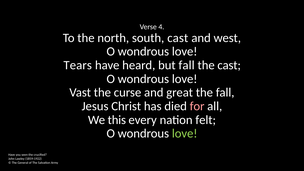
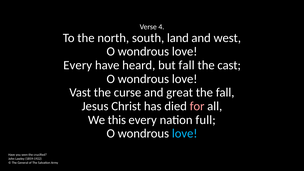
south cast: cast -> land
Tears at (78, 65): Tears -> Every
felt: felt -> full
love at (185, 134) colour: light green -> light blue
